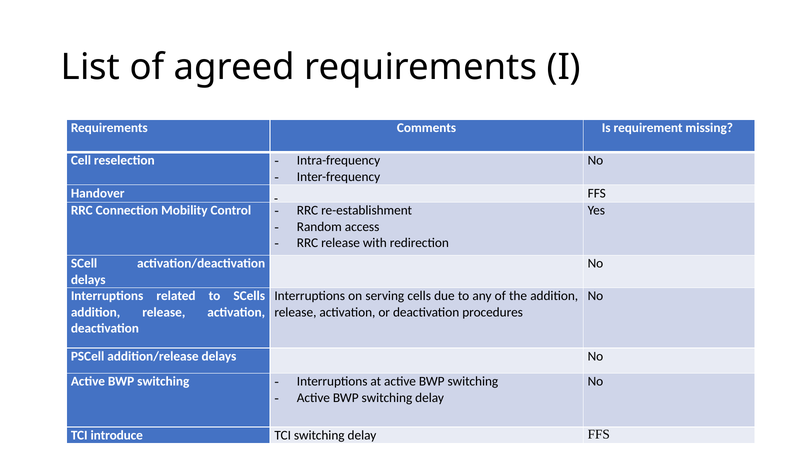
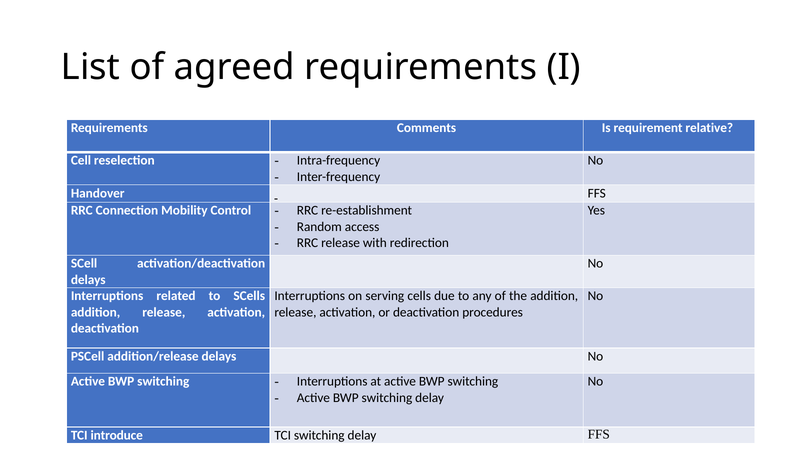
missing: missing -> relative
